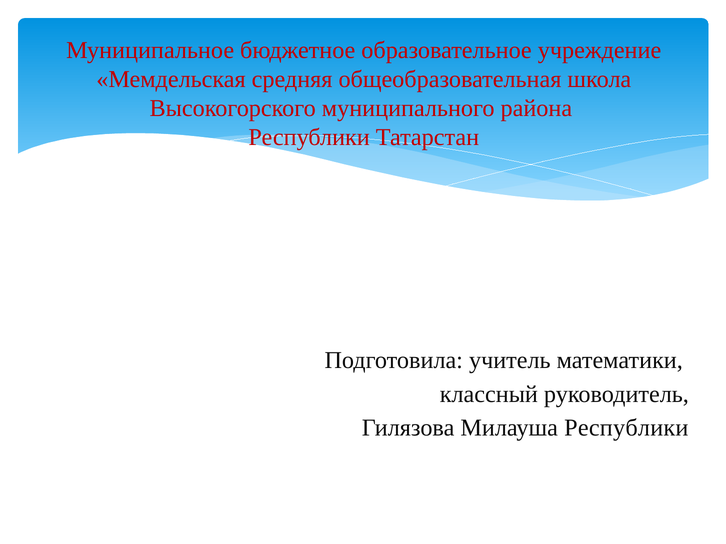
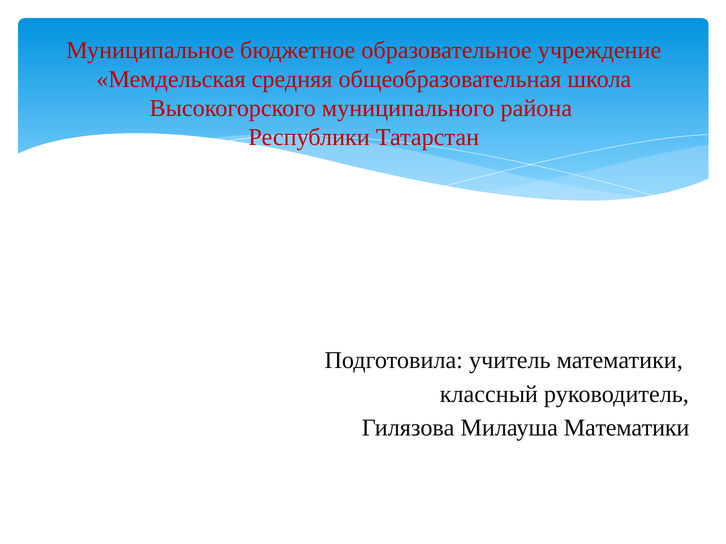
Милауша Республики: Республики -> Математики
